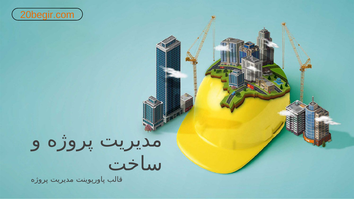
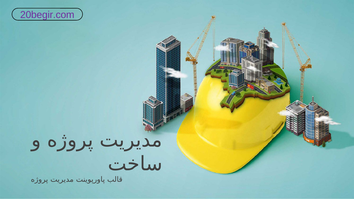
20begir.com colour: orange -> purple
